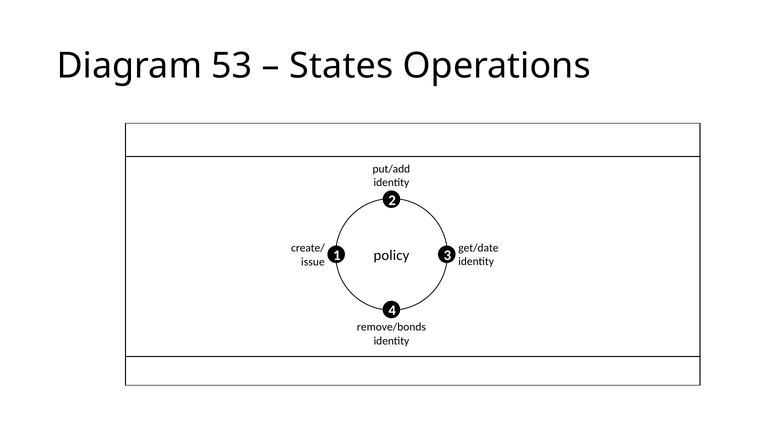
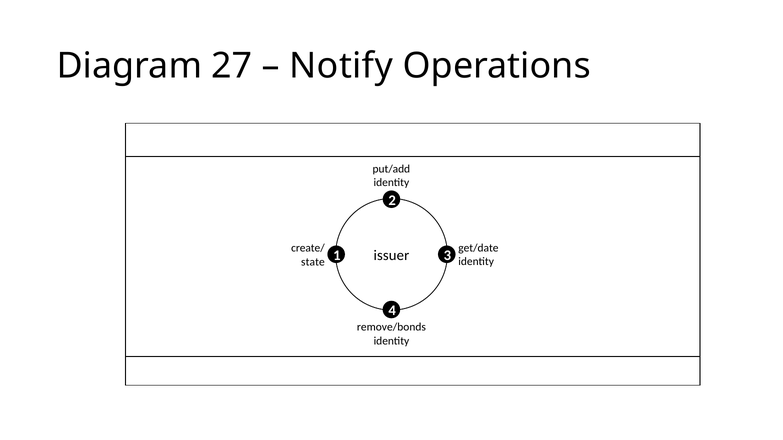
53: 53 -> 27
States: States -> Notify
policy: policy -> issuer
issue: issue -> state
